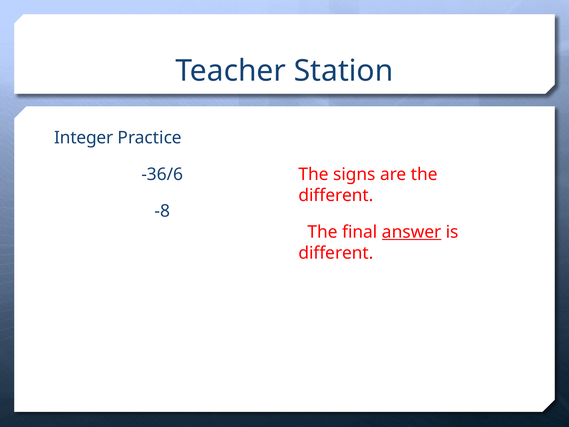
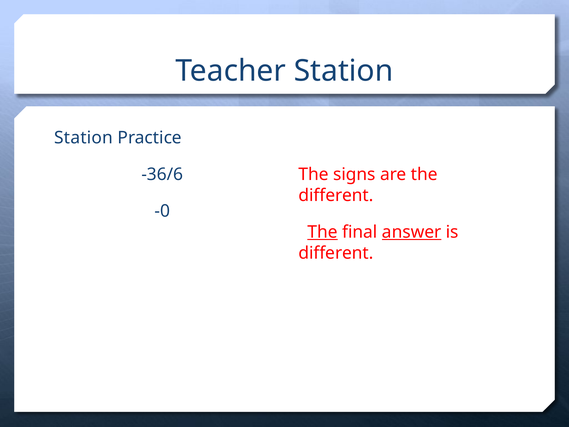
Integer at (84, 138): Integer -> Station
-8: -8 -> -0
The at (323, 232) underline: none -> present
